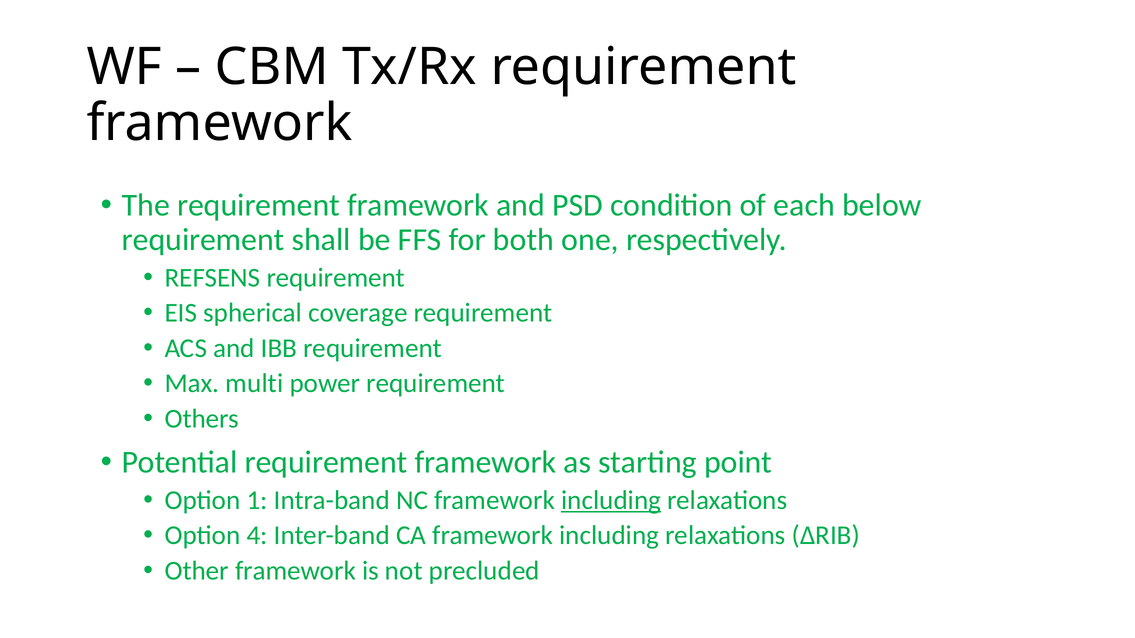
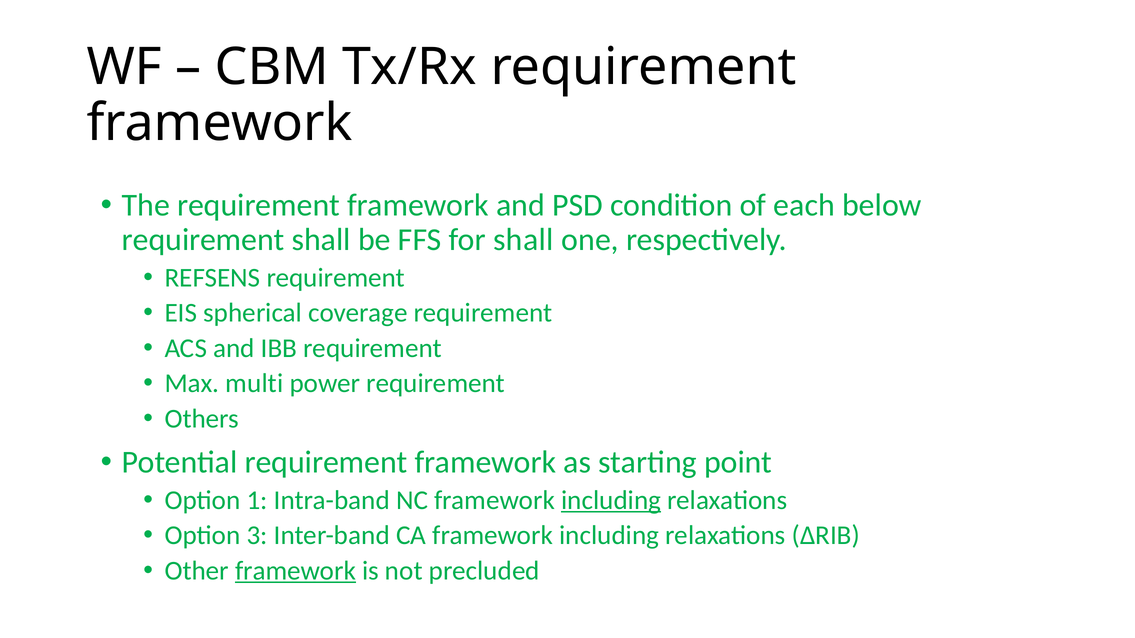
for both: both -> shall
4: 4 -> 3
framework at (295, 571) underline: none -> present
